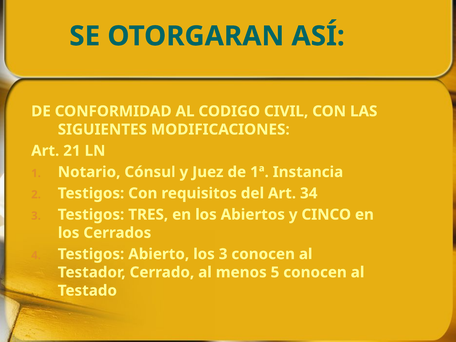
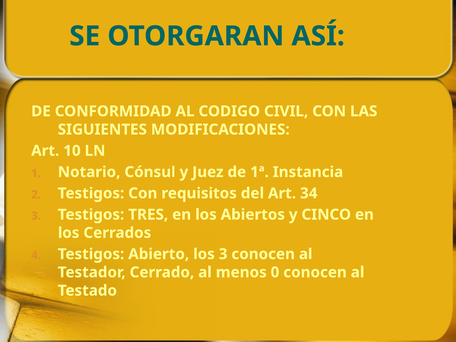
21: 21 -> 10
5: 5 -> 0
